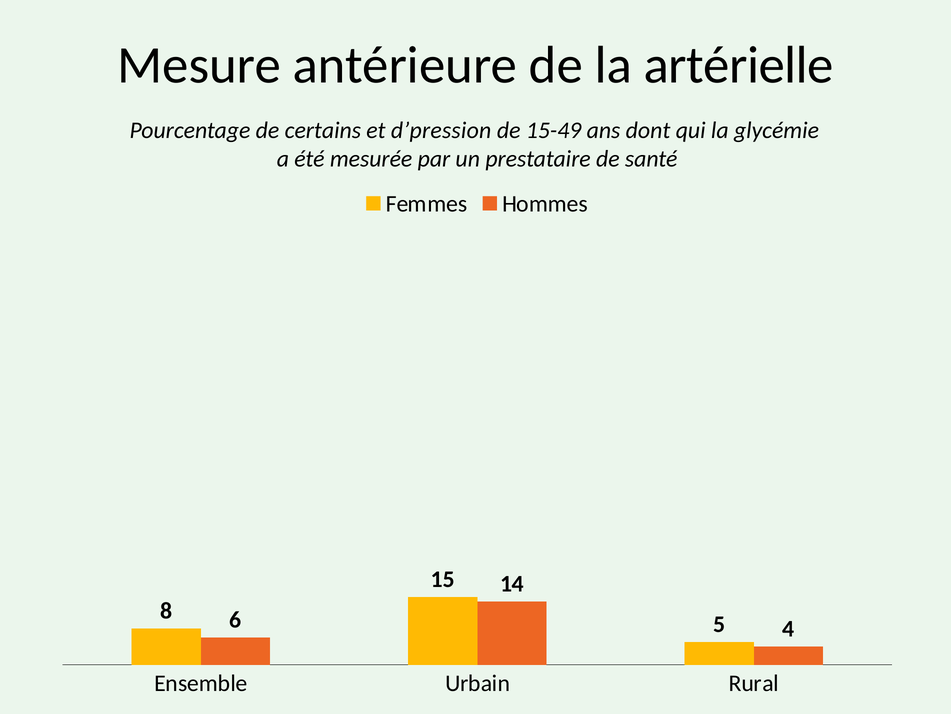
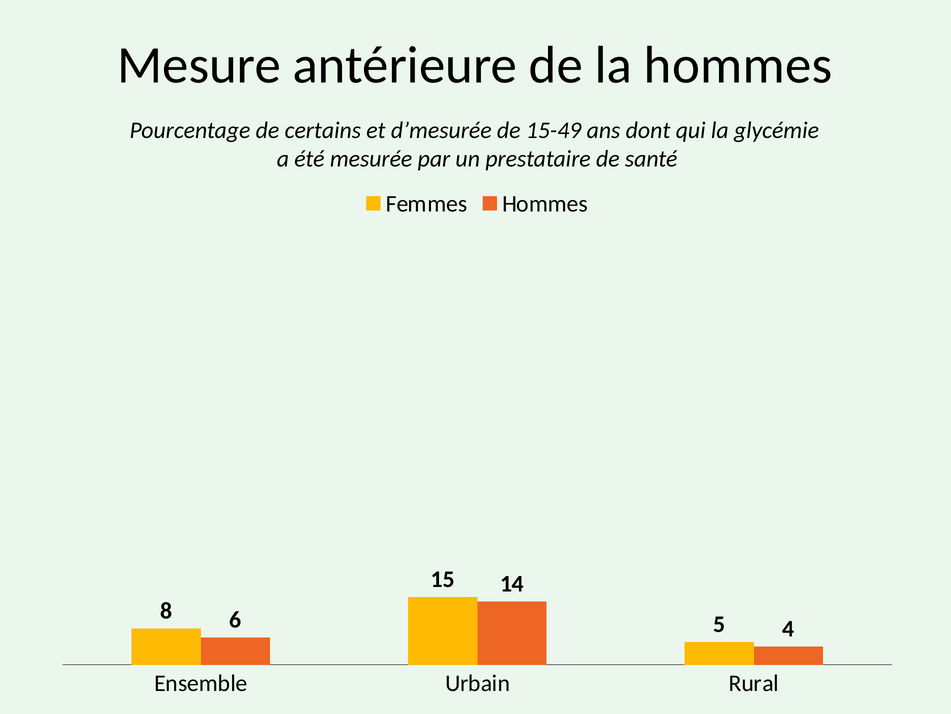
la artérielle: artérielle -> hommes
d’pression: d’pression -> d’mesurée
